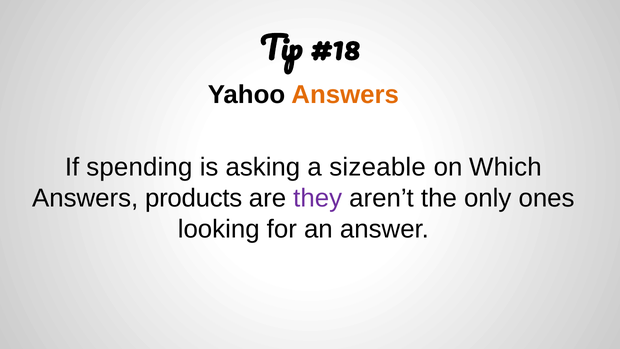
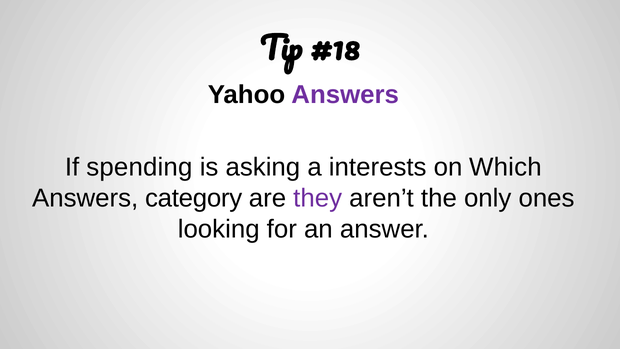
Answers at (345, 95) colour: orange -> purple
sizeable: sizeable -> interests
products: products -> category
